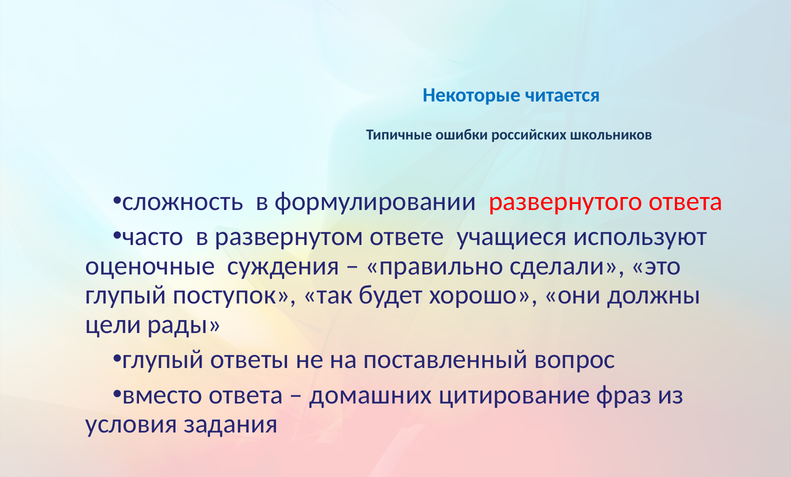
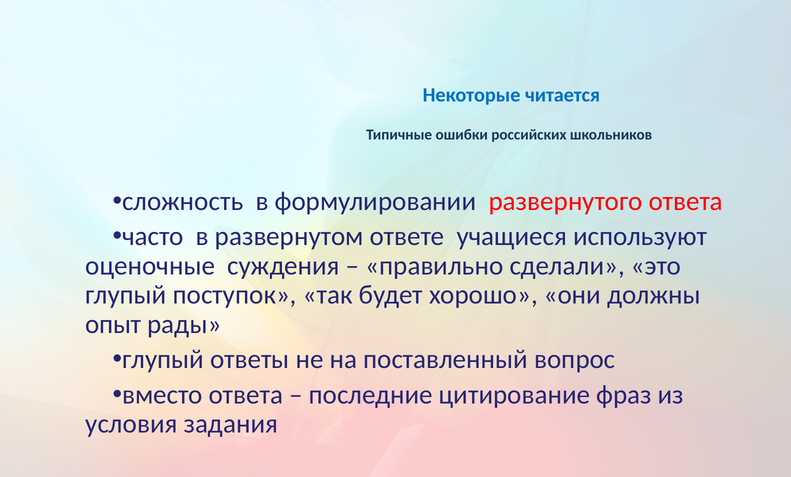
цели: цели -> опыт
домашних: домашних -> последние
